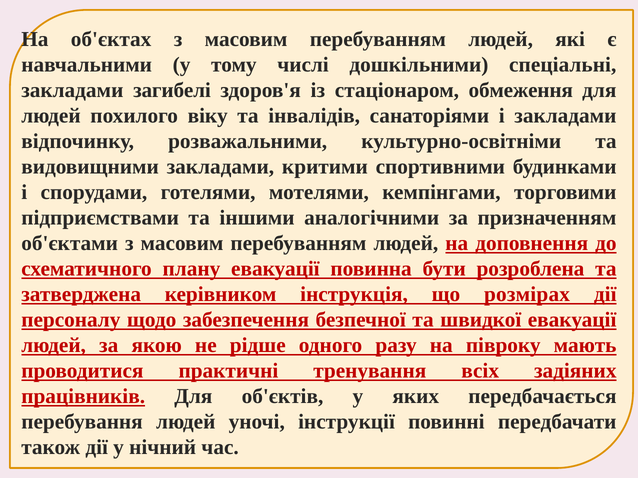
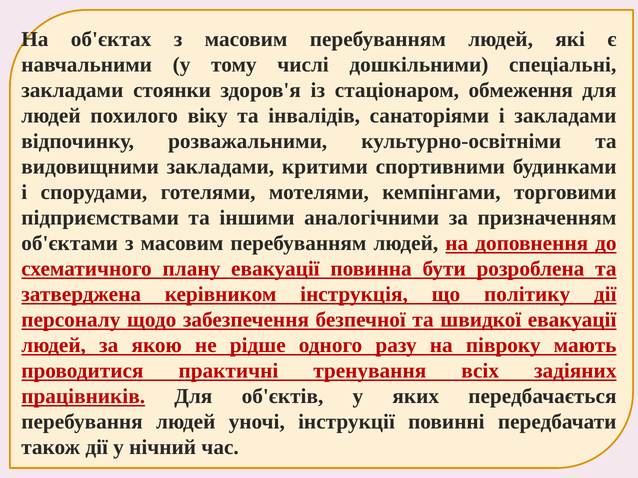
загибелі: загибелі -> стоянки
розмірах: розмірах -> політику
